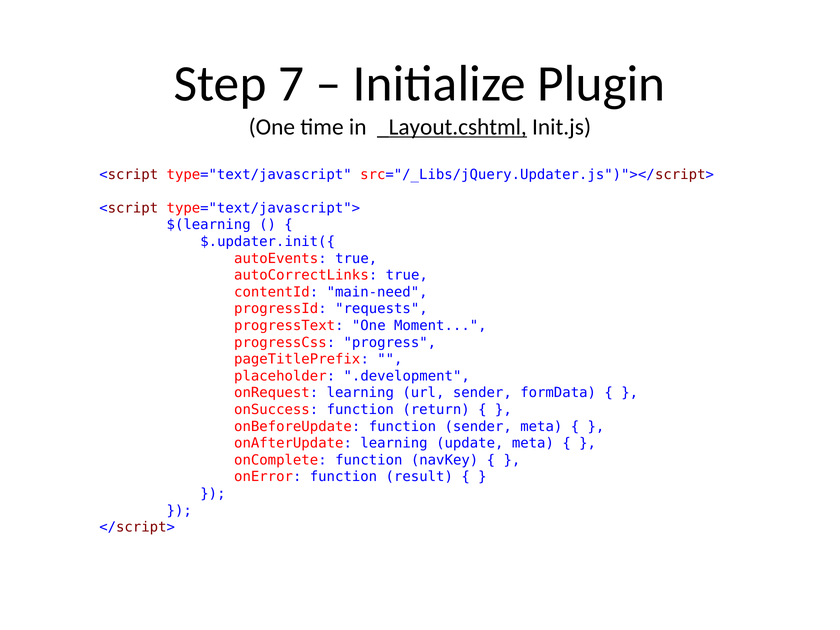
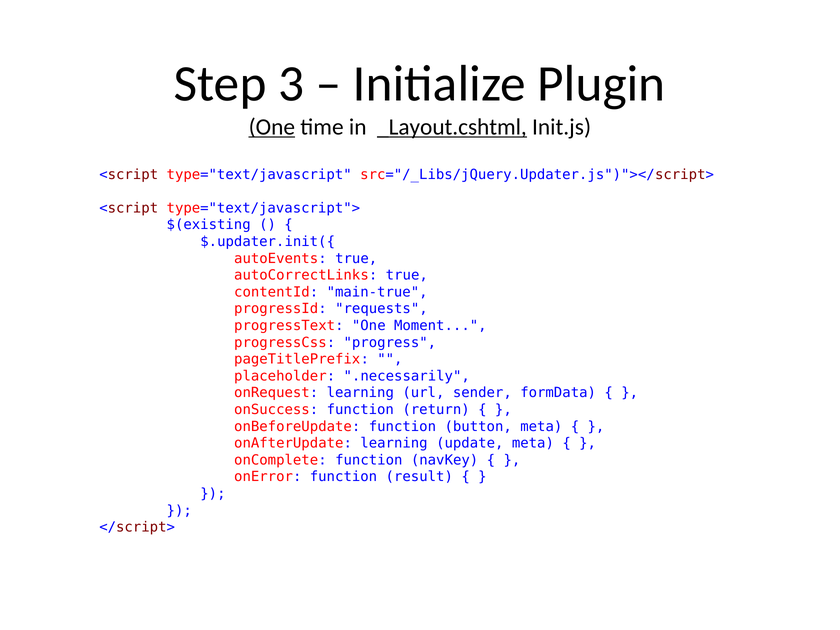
7: 7 -> 3
One at (272, 127) underline: none -> present
$(learning: $(learning -> $(existing
main-need: main-need -> main-true
.development: .development -> .necessarily
function sender: sender -> button
